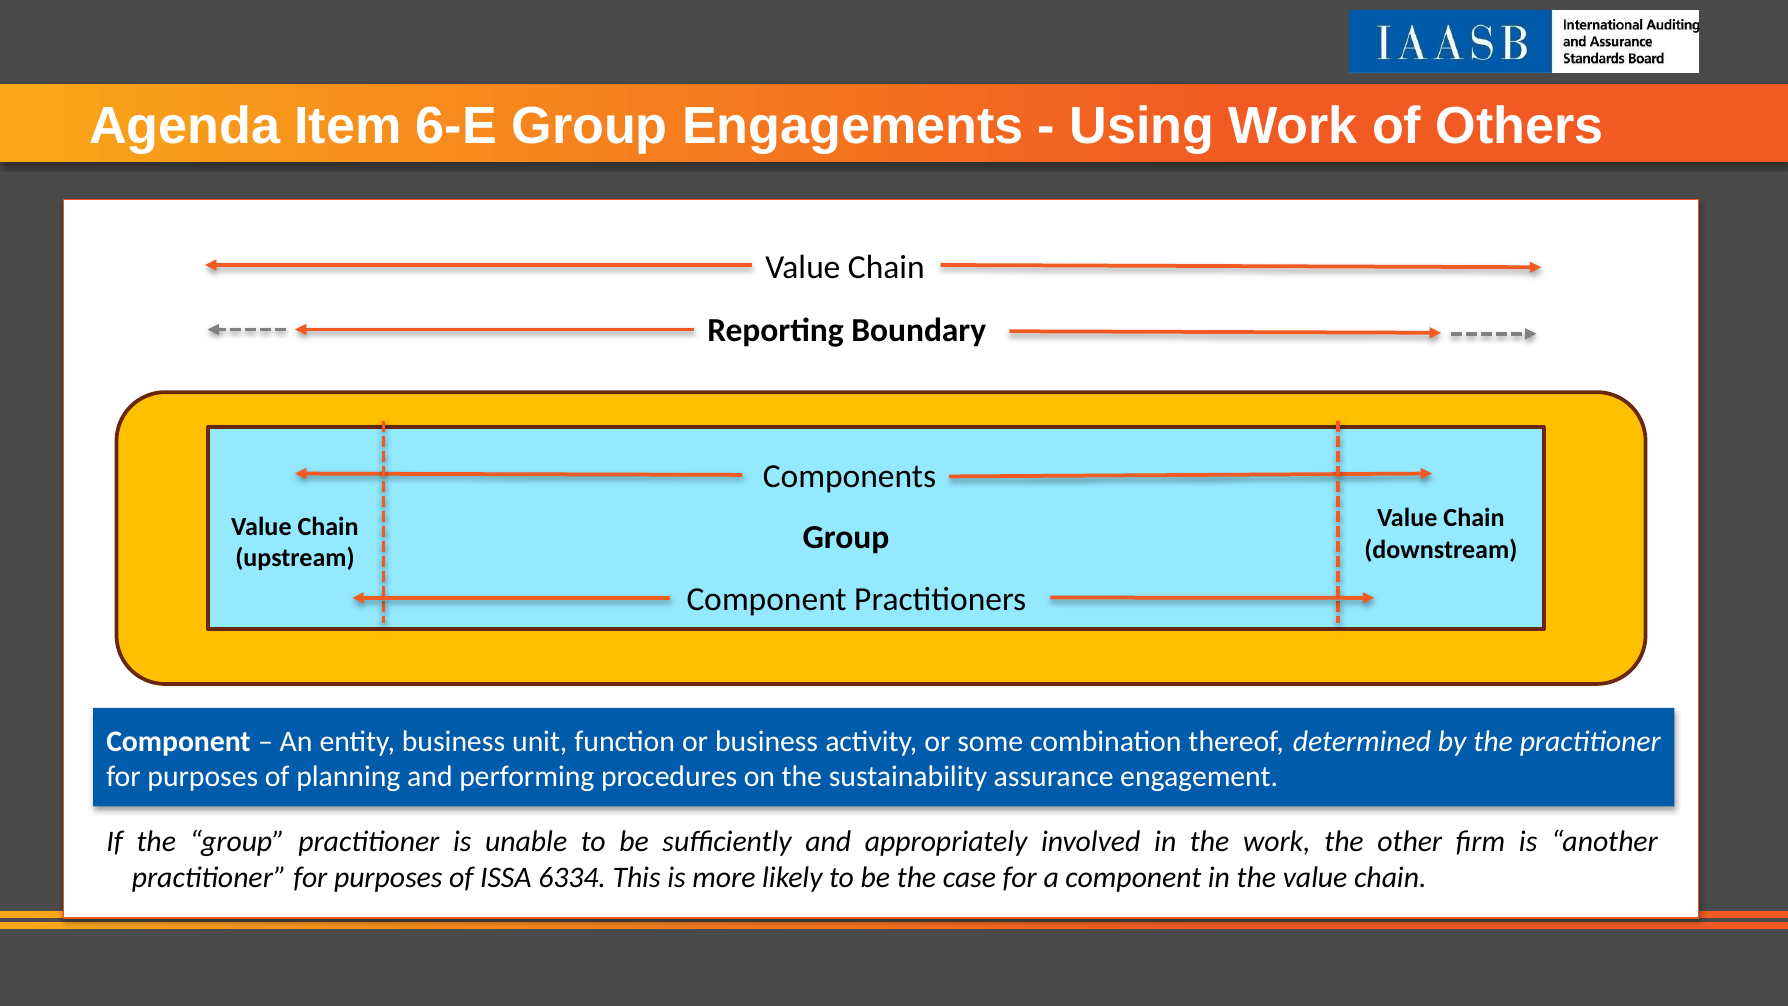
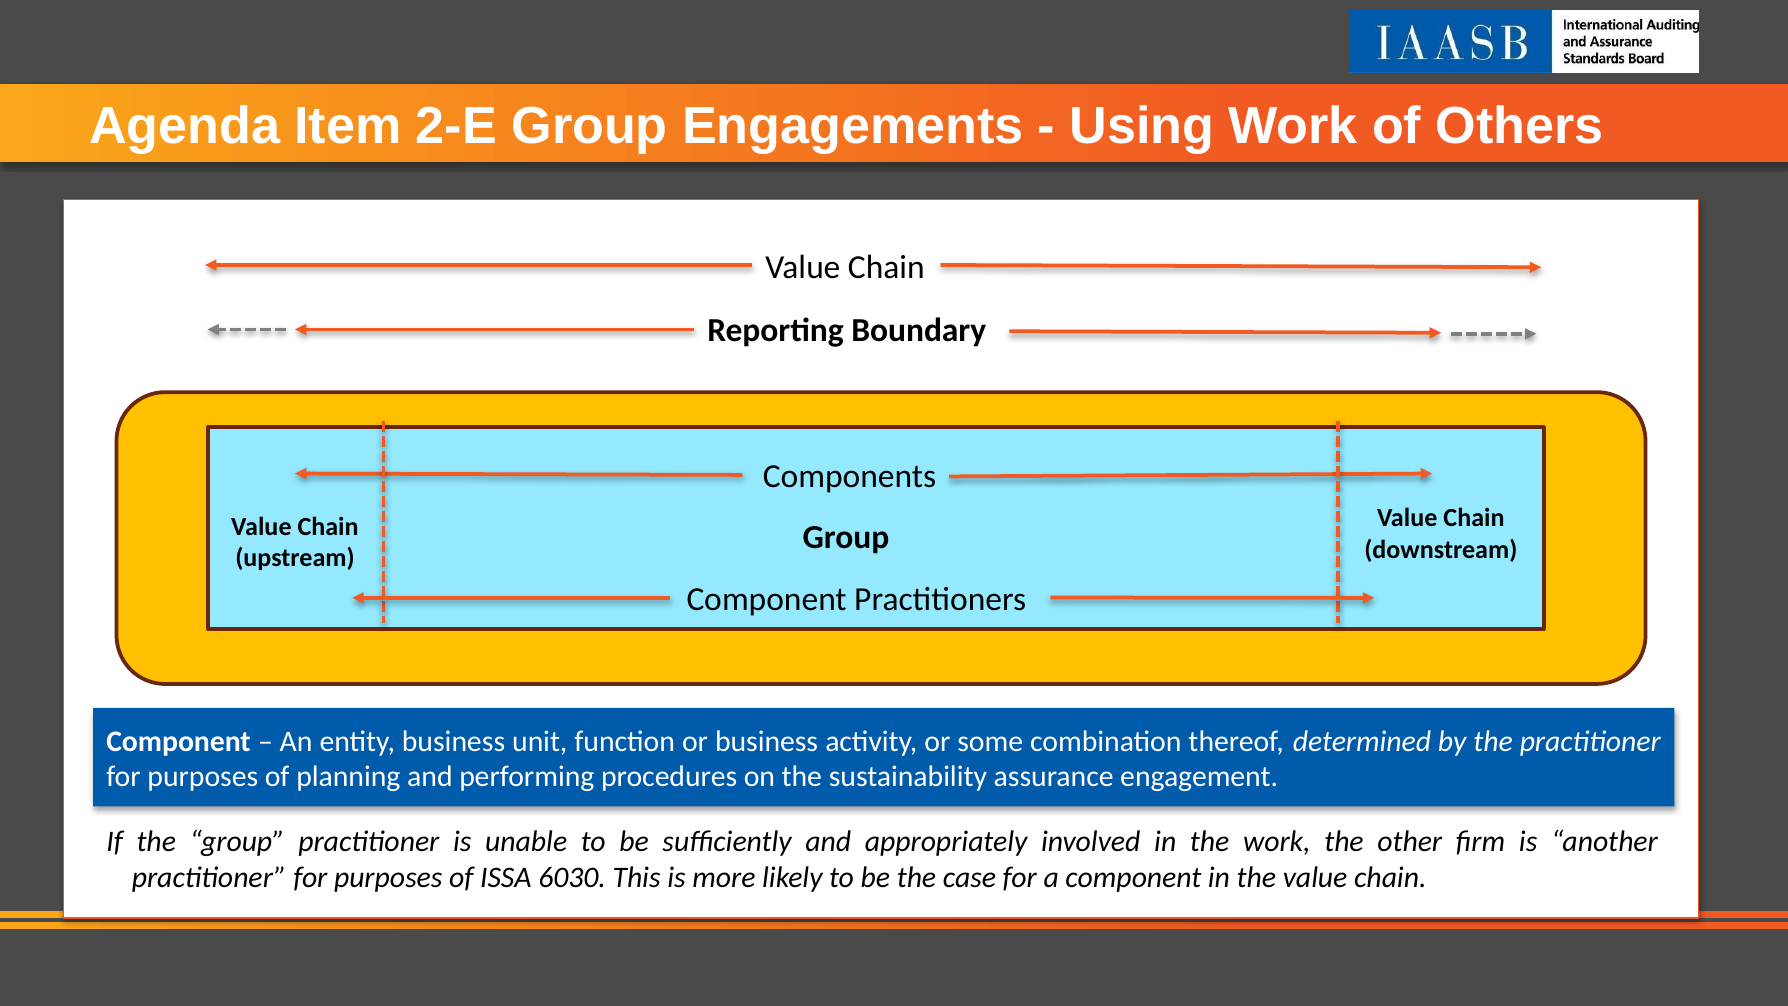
6-E: 6-E -> 2-E
6334: 6334 -> 6030
